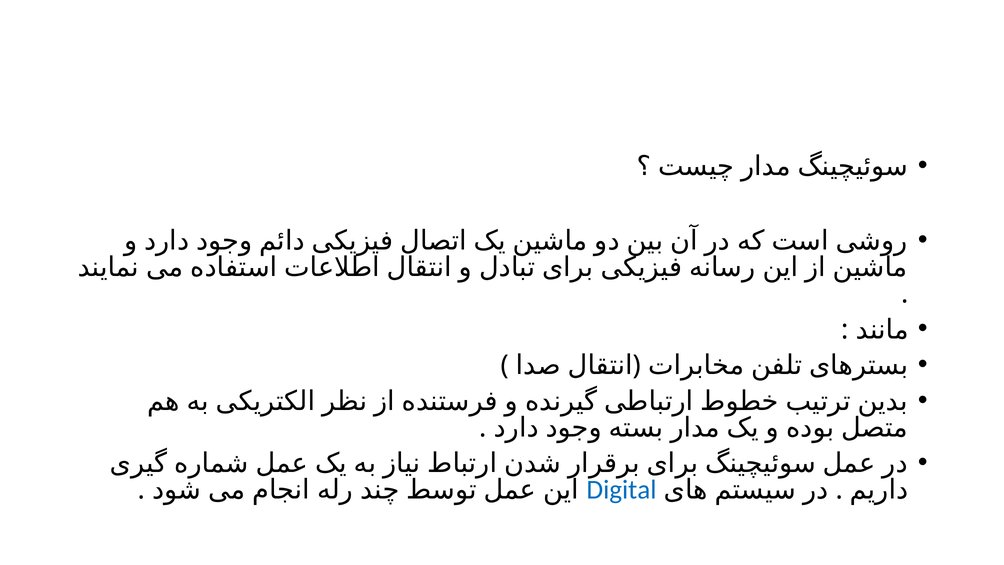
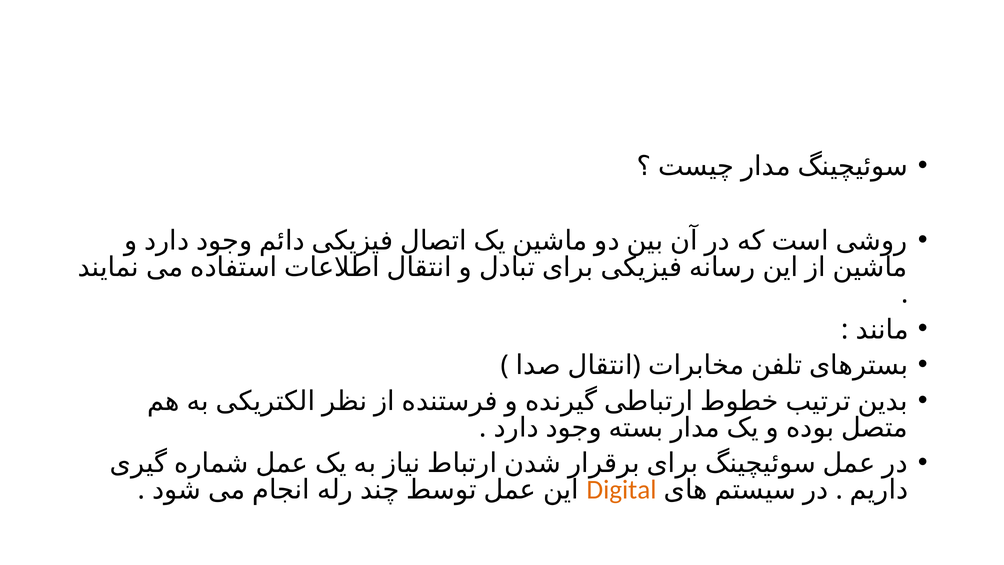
Digital colour: blue -> orange
